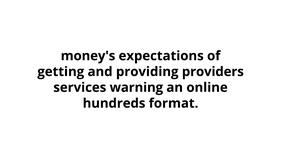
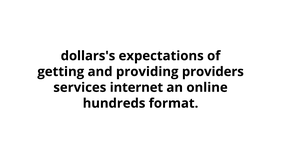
money's: money's -> dollars's
warning: warning -> internet
